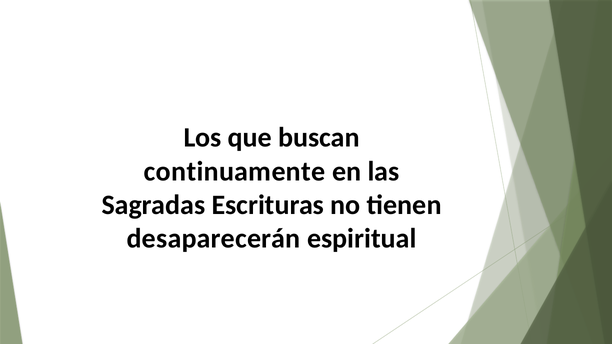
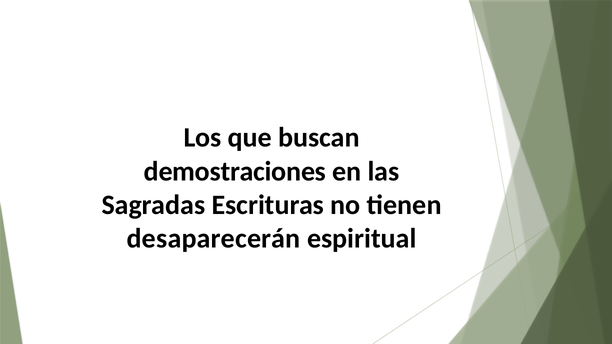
continuamente: continuamente -> demostraciones
